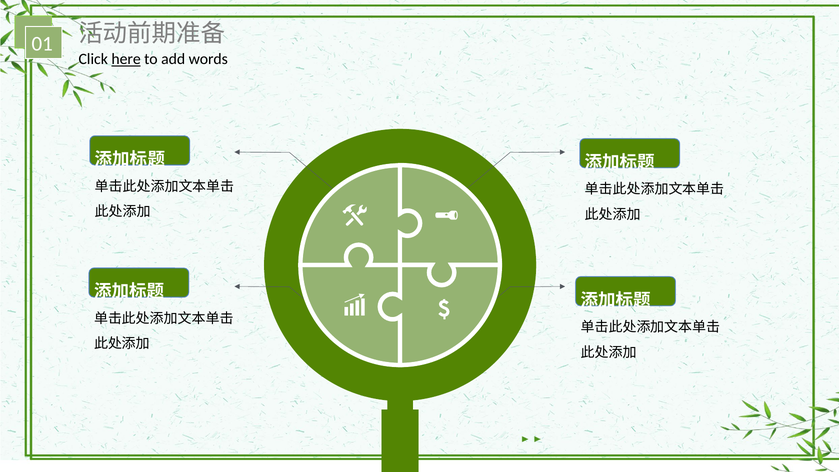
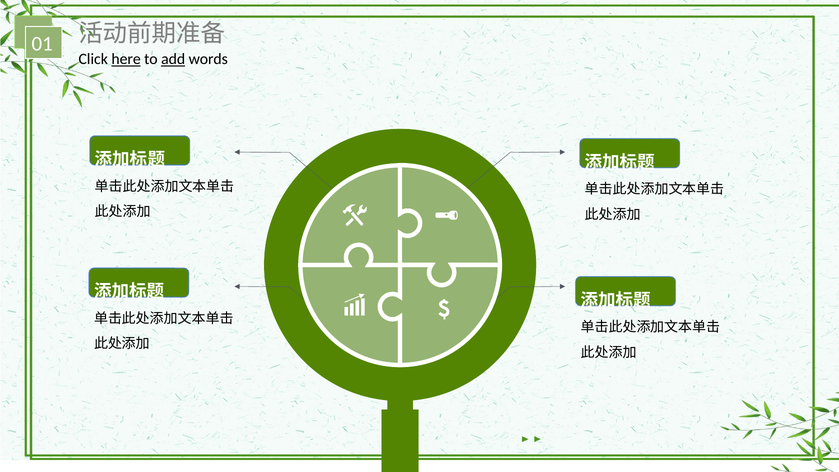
add underline: none -> present
